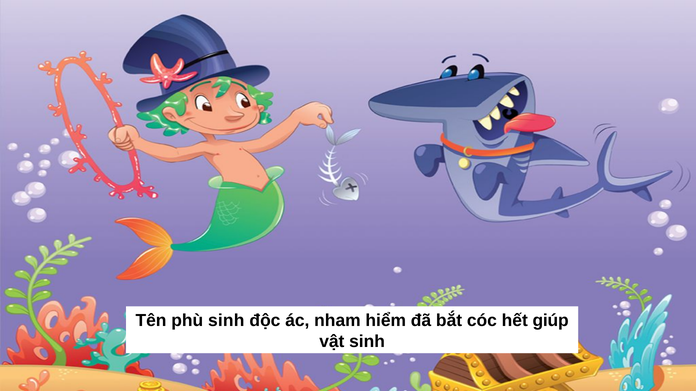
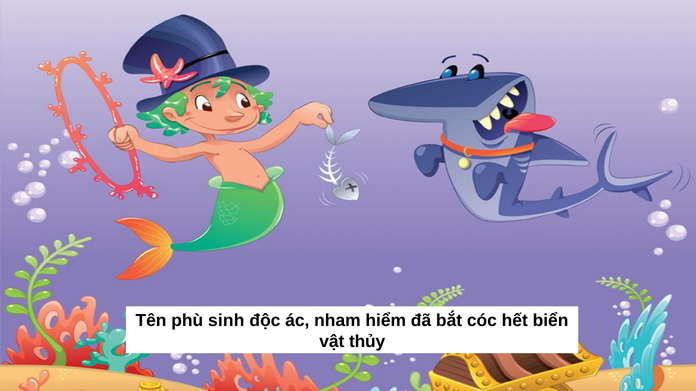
giúp: giúp -> biển
vật sinh: sinh -> thủy
